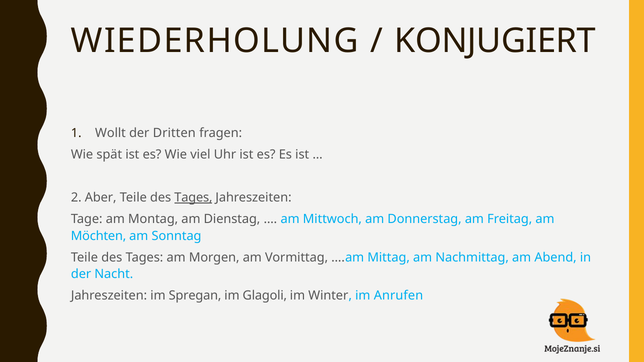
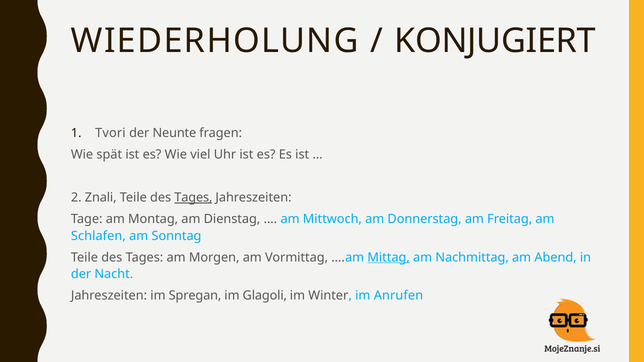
Wollt: Wollt -> Tvori
Dritten: Dritten -> Neunte
Aber: Aber -> Znali
Möchten: Möchten -> Schlafen
Mittag underline: none -> present
